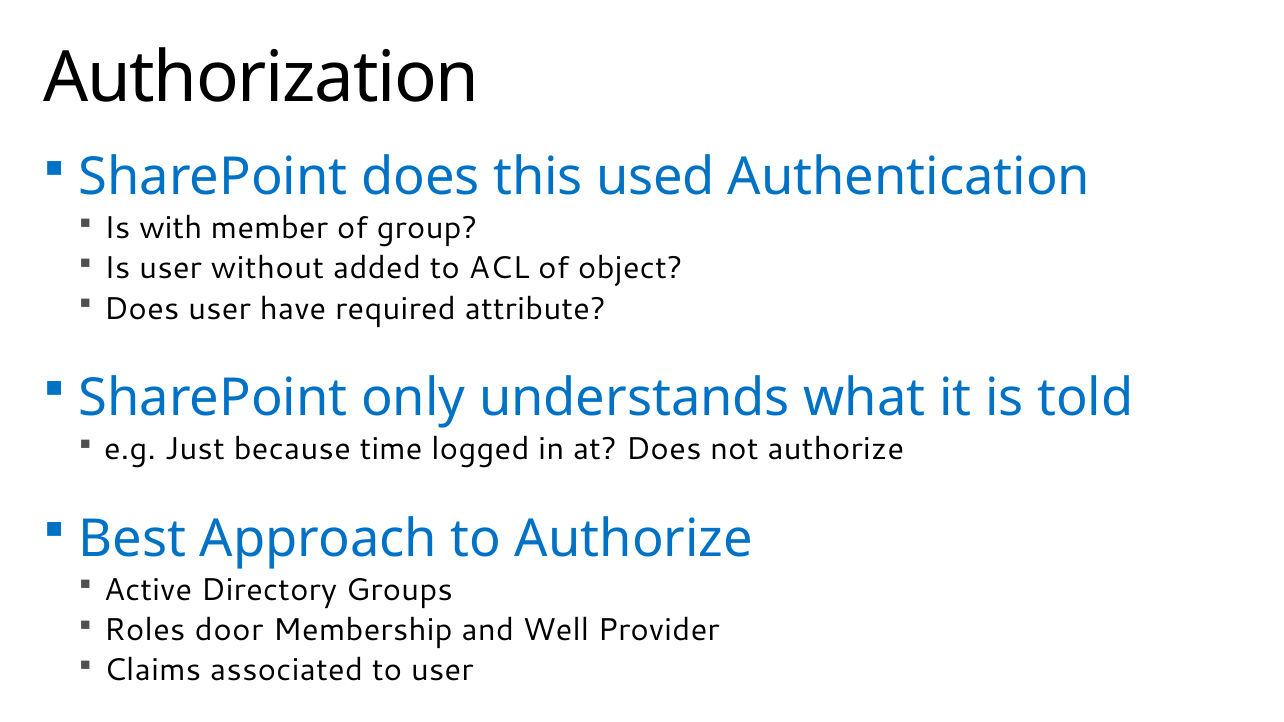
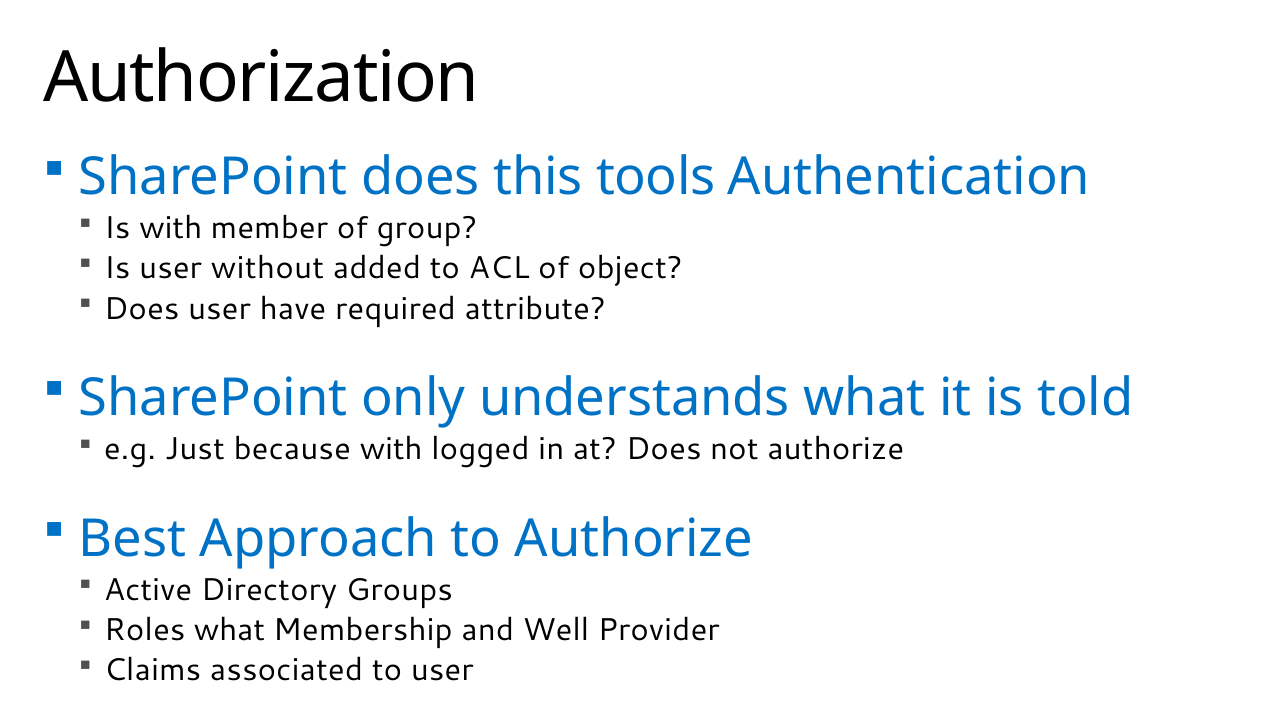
used: used -> tools
because time: time -> with
Roles door: door -> what
